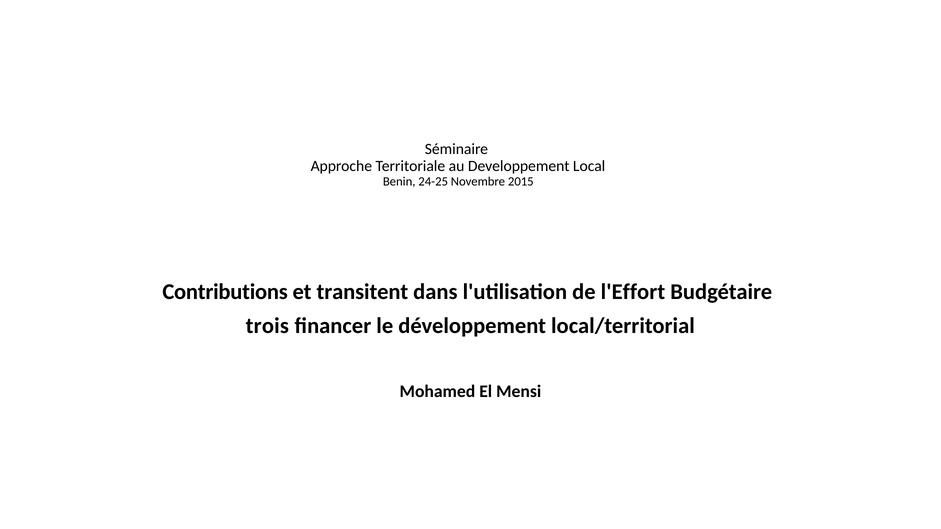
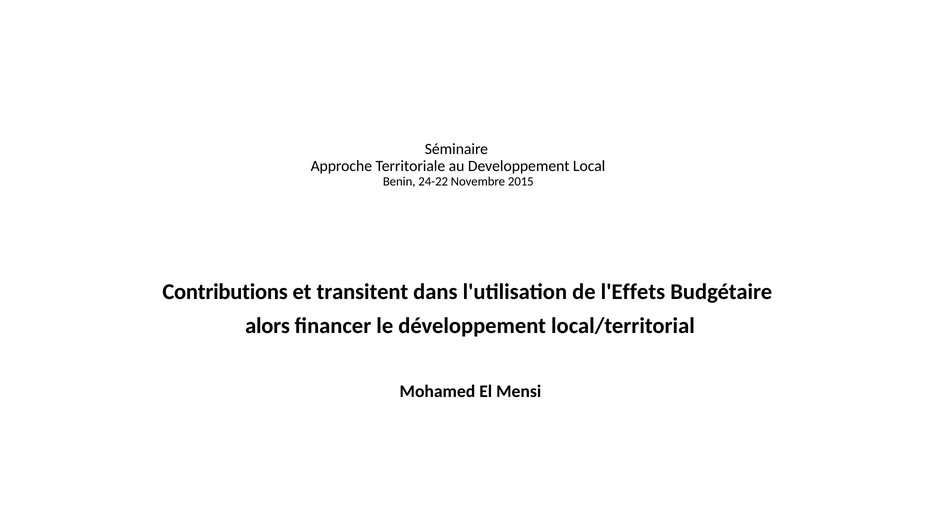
24-25: 24-25 -> 24-22
l'Effort: l'Effort -> l'Effets
trois: trois -> alors
